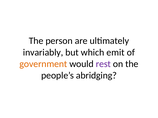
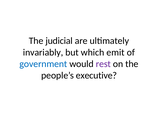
person: person -> judicial
government colour: orange -> blue
abridging: abridging -> executive
